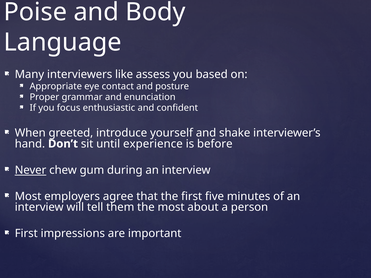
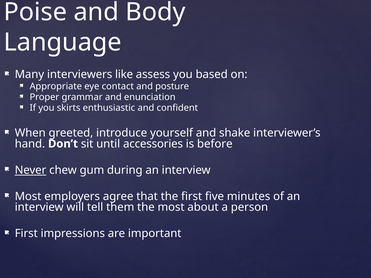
focus: focus -> skirts
experience: experience -> accessories
